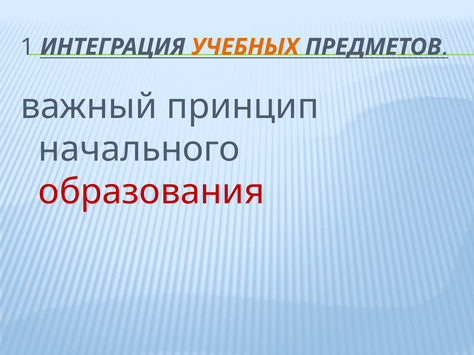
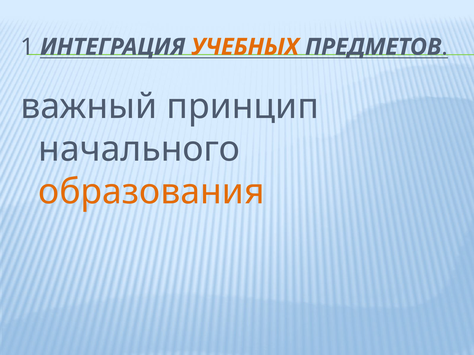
образования colour: red -> orange
